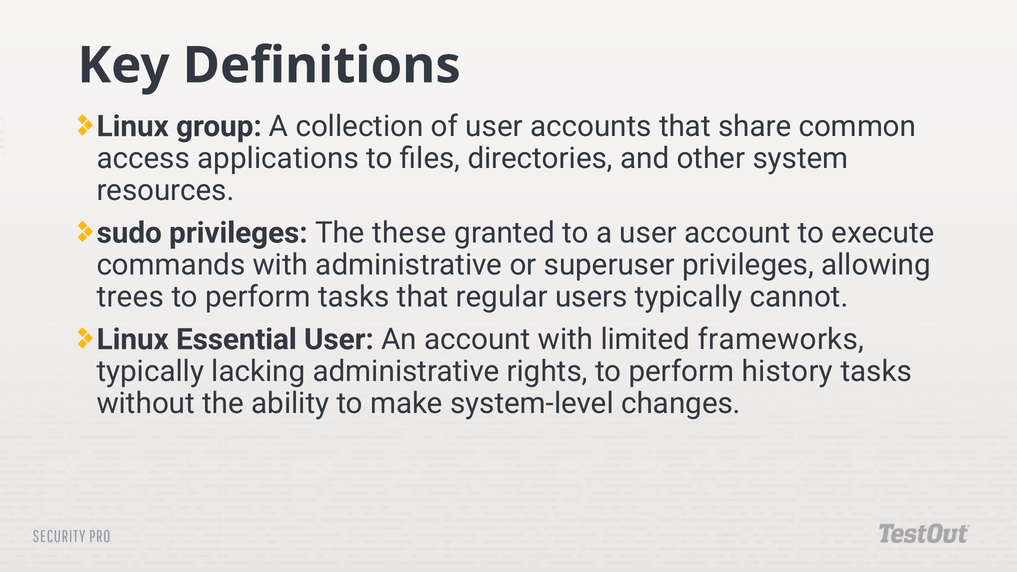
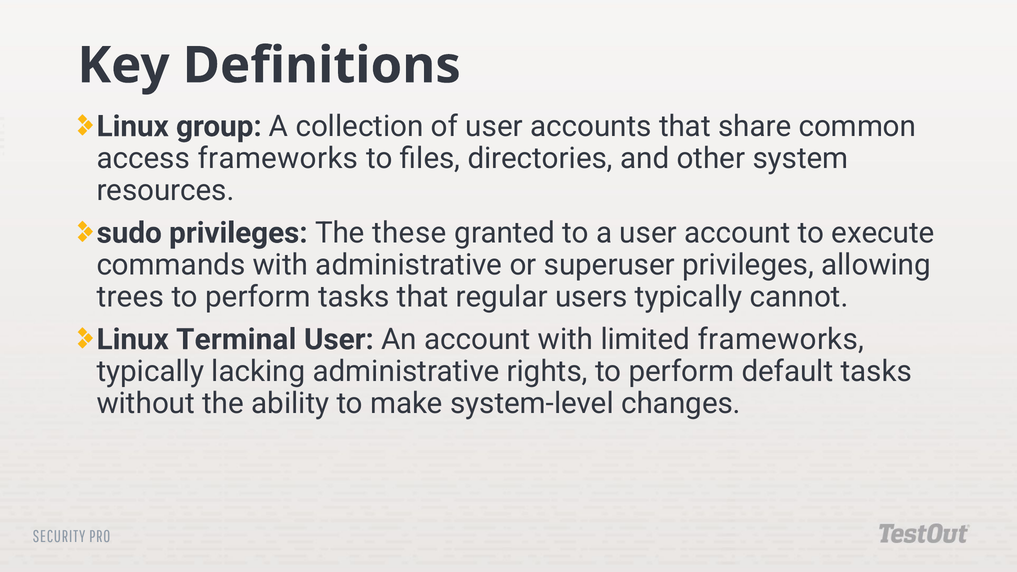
access applications: applications -> frameworks
Essential: Essential -> Terminal
history: history -> default
